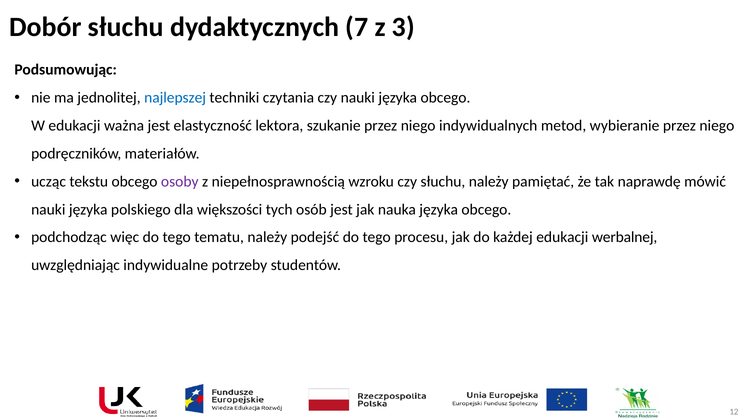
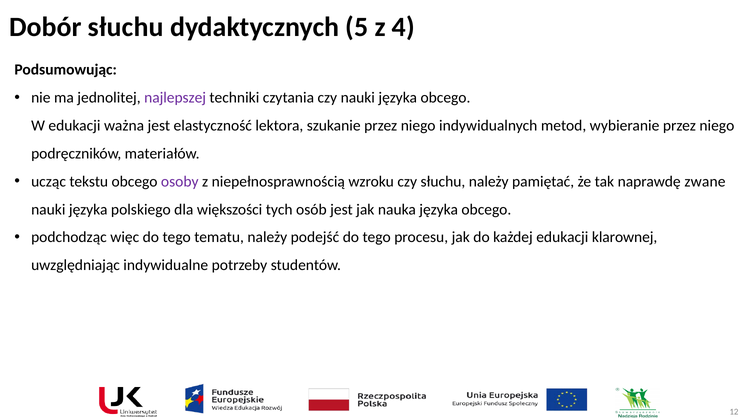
7: 7 -> 5
3: 3 -> 4
najlepszej colour: blue -> purple
mówić: mówić -> zwane
werbalnej: werbalnej -> klarownej
